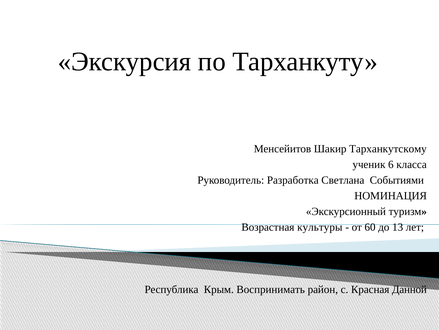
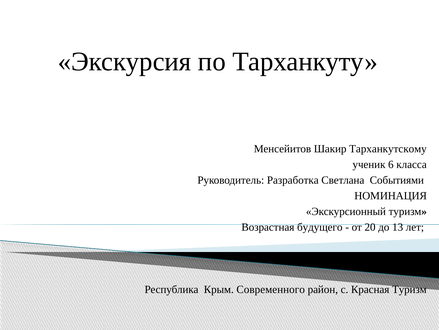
культуры: культуры -> будущего
60: 60 -> 20
Воспринимать: Воспринимать -> Современного
Красная Данной: Данной -> Туризм
